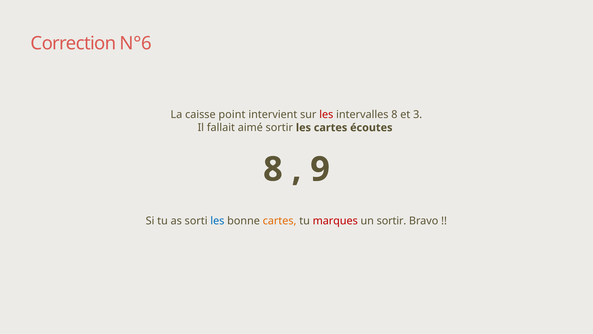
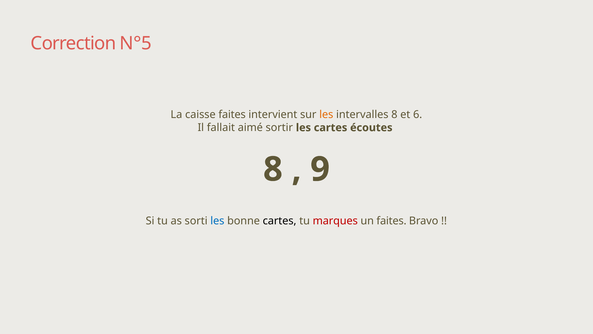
N°6: N°6 -> N°5
caisse point: point -> faites
les at (326, 115) colour: red -> orange
3: 3 -> 6
cartes at (280, 221) colour: orange -> black
un sortir: sortir -> faites
